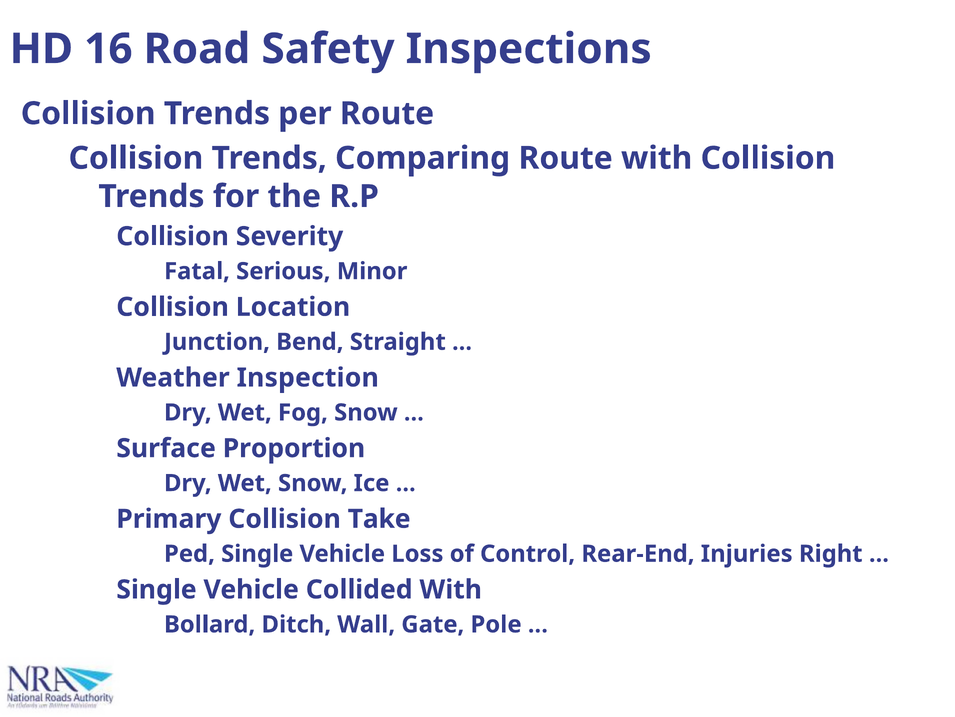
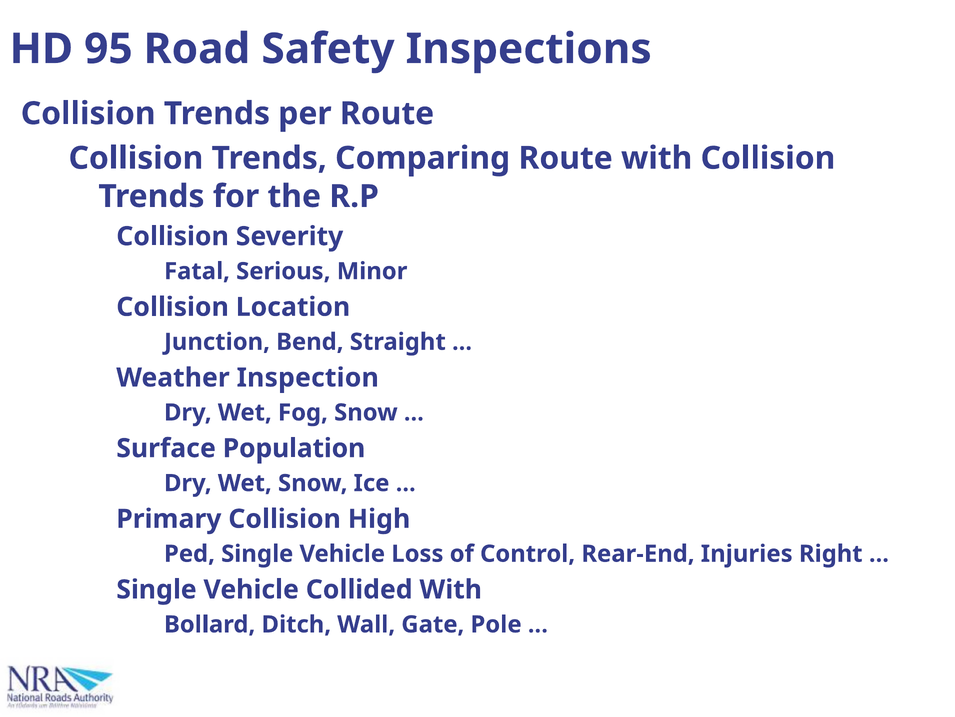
16: 16 -> 95
Proportion: Proportion -> Population
Take: Take -> High
